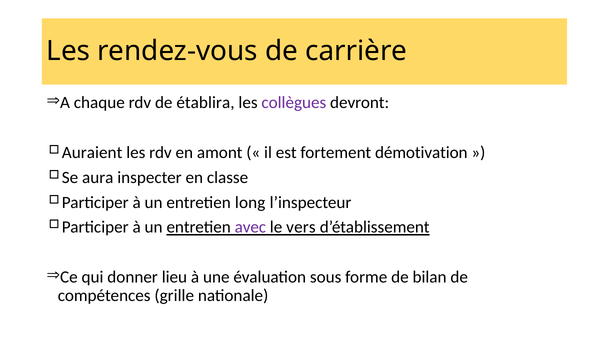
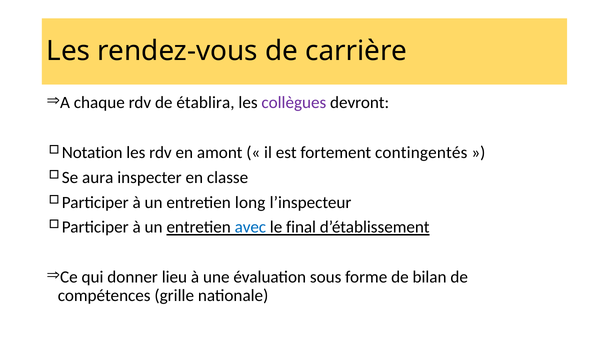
Auraient: Auraient -> Notation
démotivation: démotivation -> contingentés
avec colour: purple -> blue
vers: vers -> final
